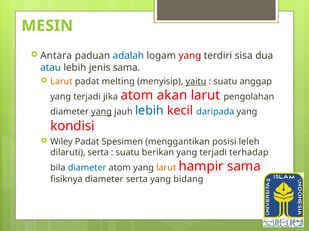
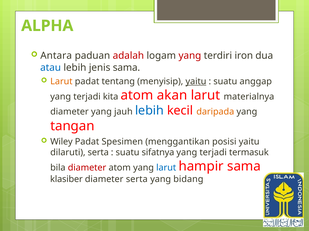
MESIN: MESIN -> ALPHA
adalah colour: blue -> red
sisa: sisa -> iron
melting: melting -> tentang
jika: jika -> kita
pengolahan: pengolahan -> materialnya
yang at (101, 112) underline: present -> none
daripada colour: blue -> orange
kondisi: kondisi -> tangan
posisi leleh: leleh -> yaitu
berikan: berikan -> sifatnya
terhadap: terhadap -> termasuk
diameter at (87, 168) colour: blue -> red
larut at (166, 168) colour: orange -> blue
fisiknya: fisiknya -> klasiber
